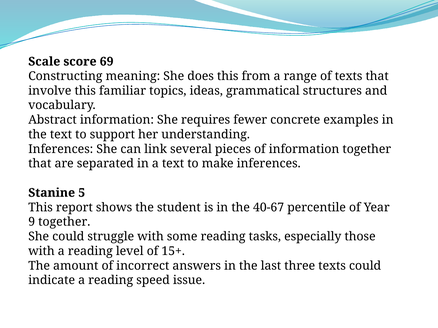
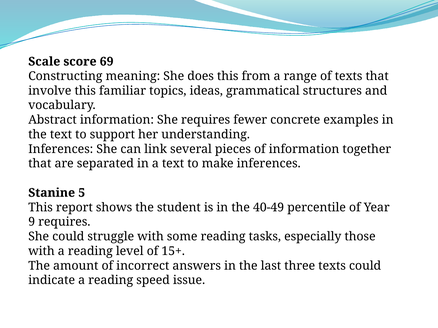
40-67: 40-67 -> 40-49
9 together: together -> requires
